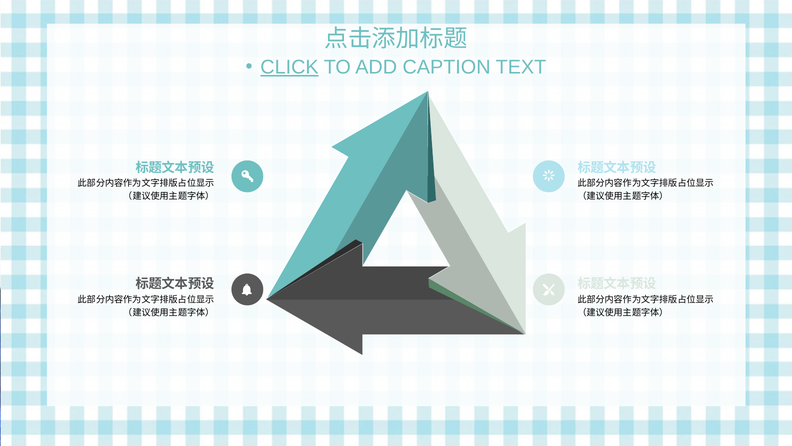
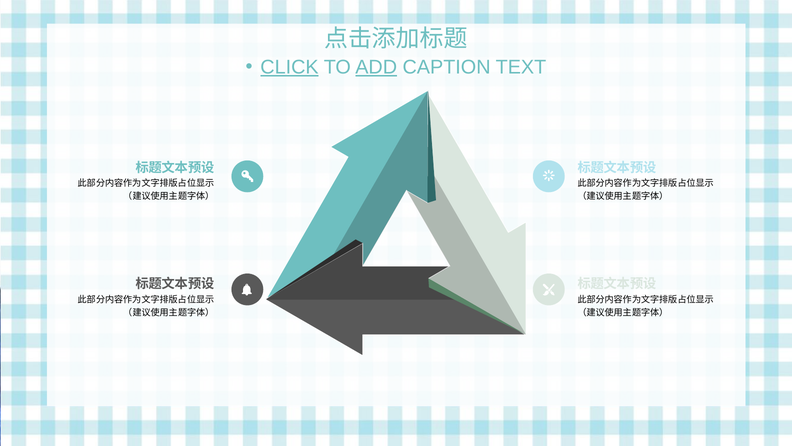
ADD underline: none -> present
